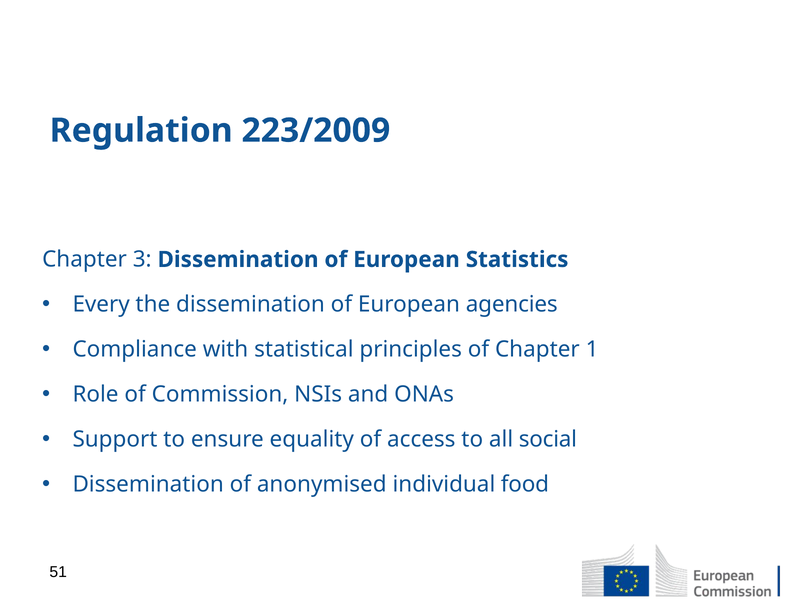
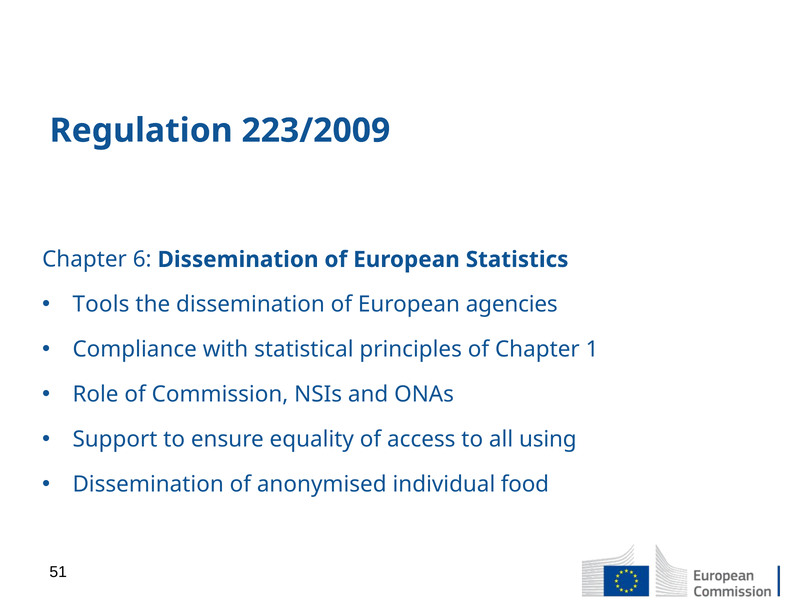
3: 3 -> 6
Every: Every -> Tools
social: social -> using
